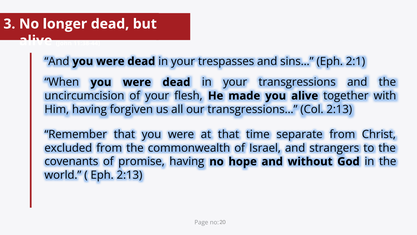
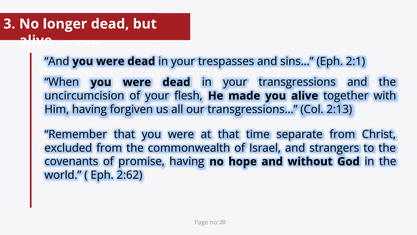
Eph 2:13: 2:13 -> 2:62
